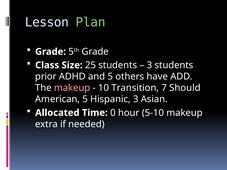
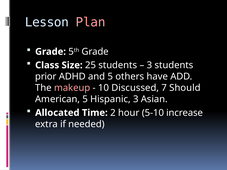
Plan colour: light green -> pink
Transition: Transition -> Discussed
0: 0 -> 2
5-10 makeup: makeup -> increase
